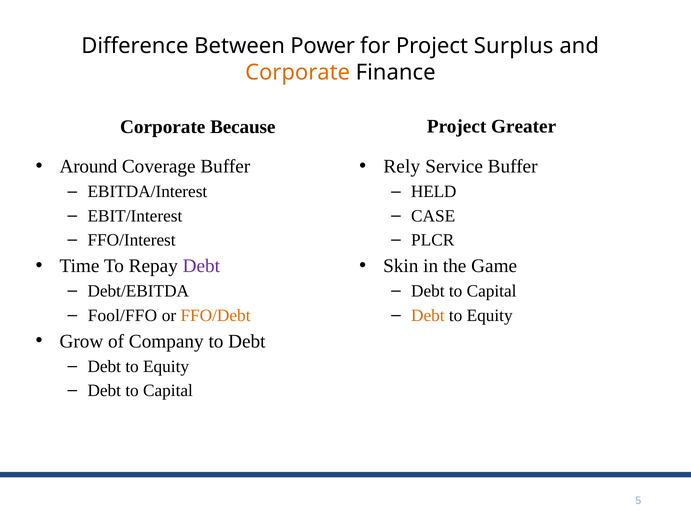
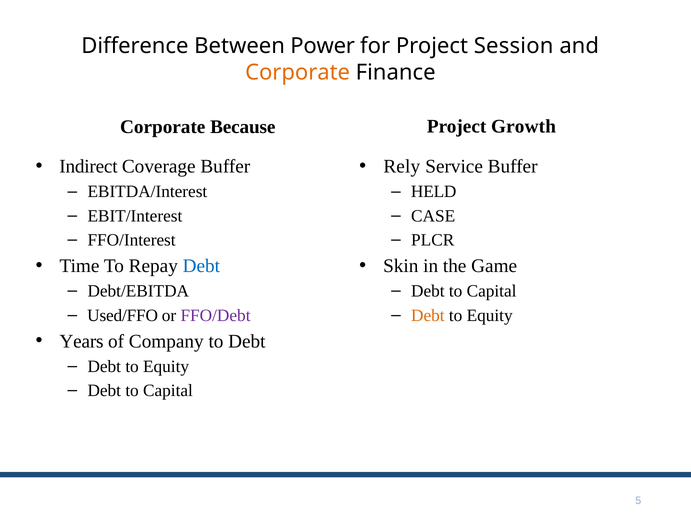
Surplus: Surplus -> Session
Greater: Greater -> Growth
Around: Around -> Indirect
Debt at (201, 266) colour: purple -> blue
Fool/FFO: Fool/FFO -> Used/FFO
FFO/Debt colour: orange -> purple
Grow: Grow -> Years
